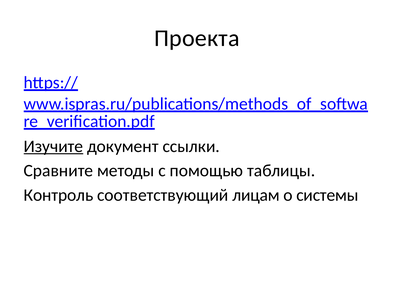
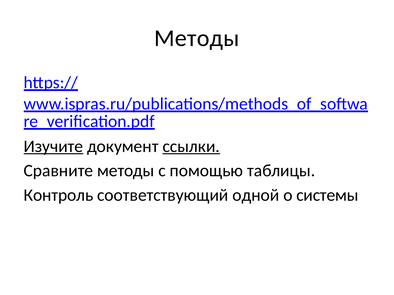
Проекта at (197, 38): Проекта -> Методы
ссылки underline: none -> present
лицам: лицам -> одной
